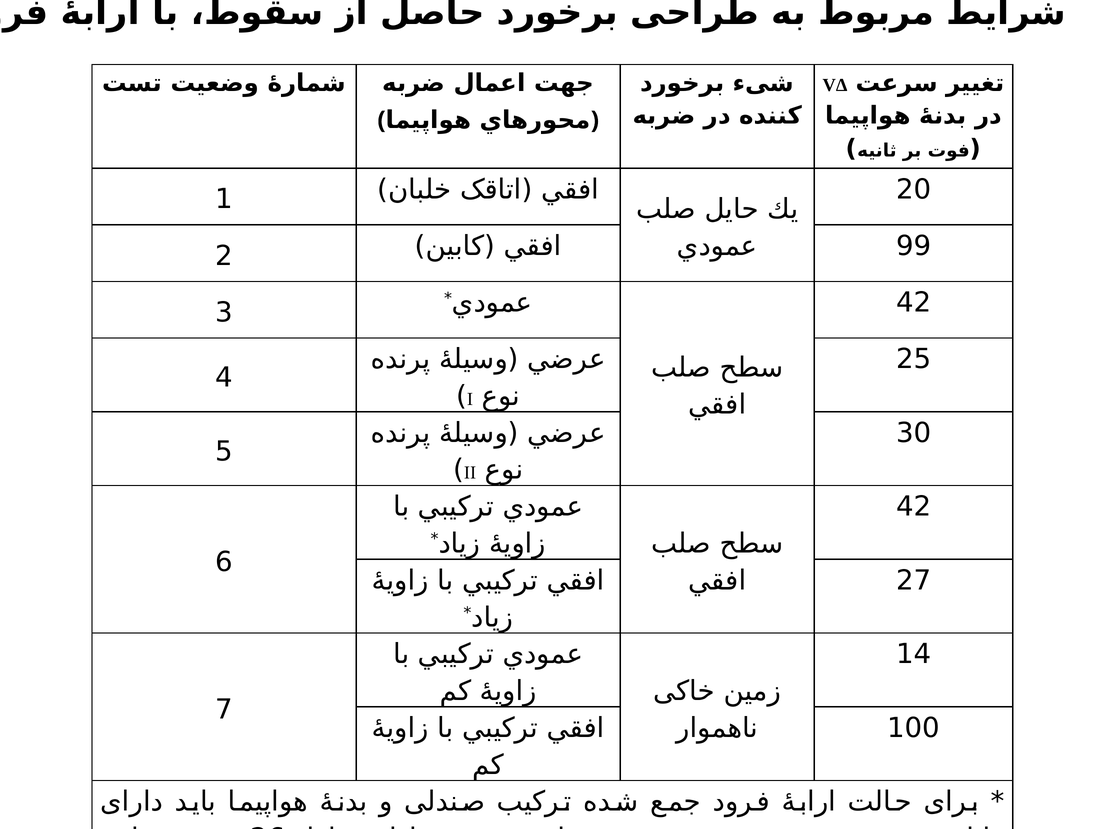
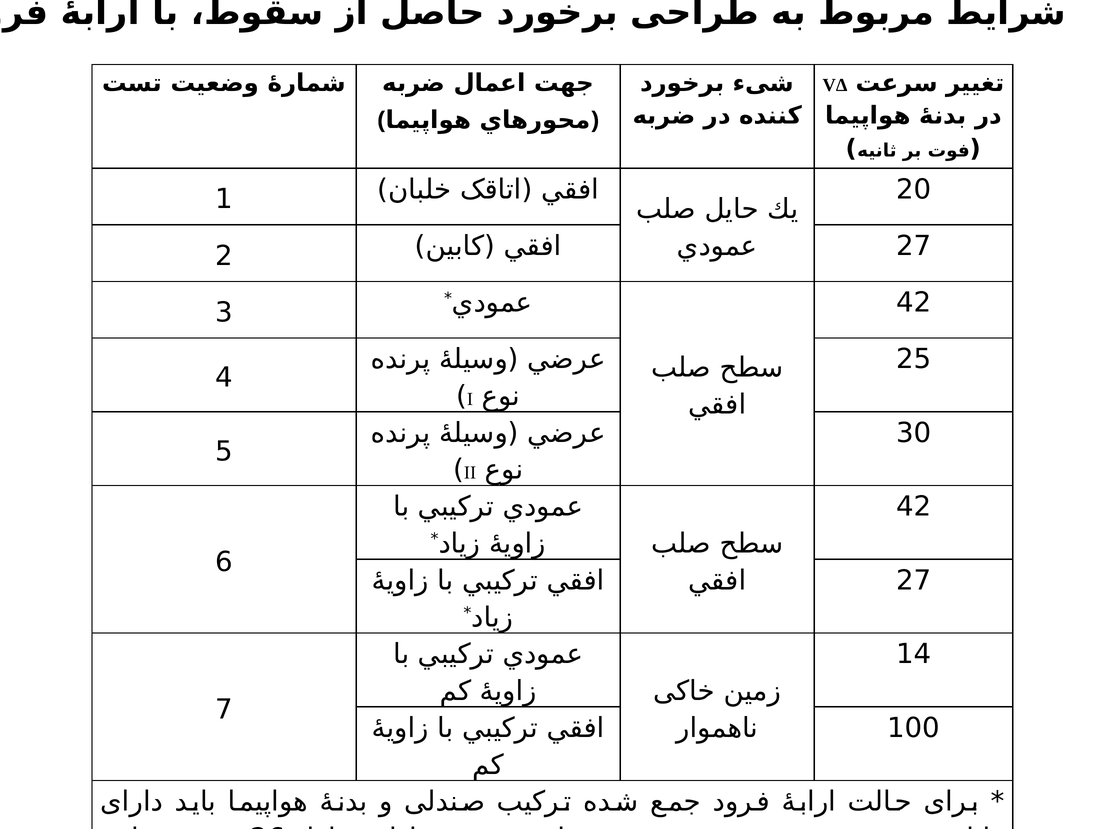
99 at (914, 246): 99 -> 27
